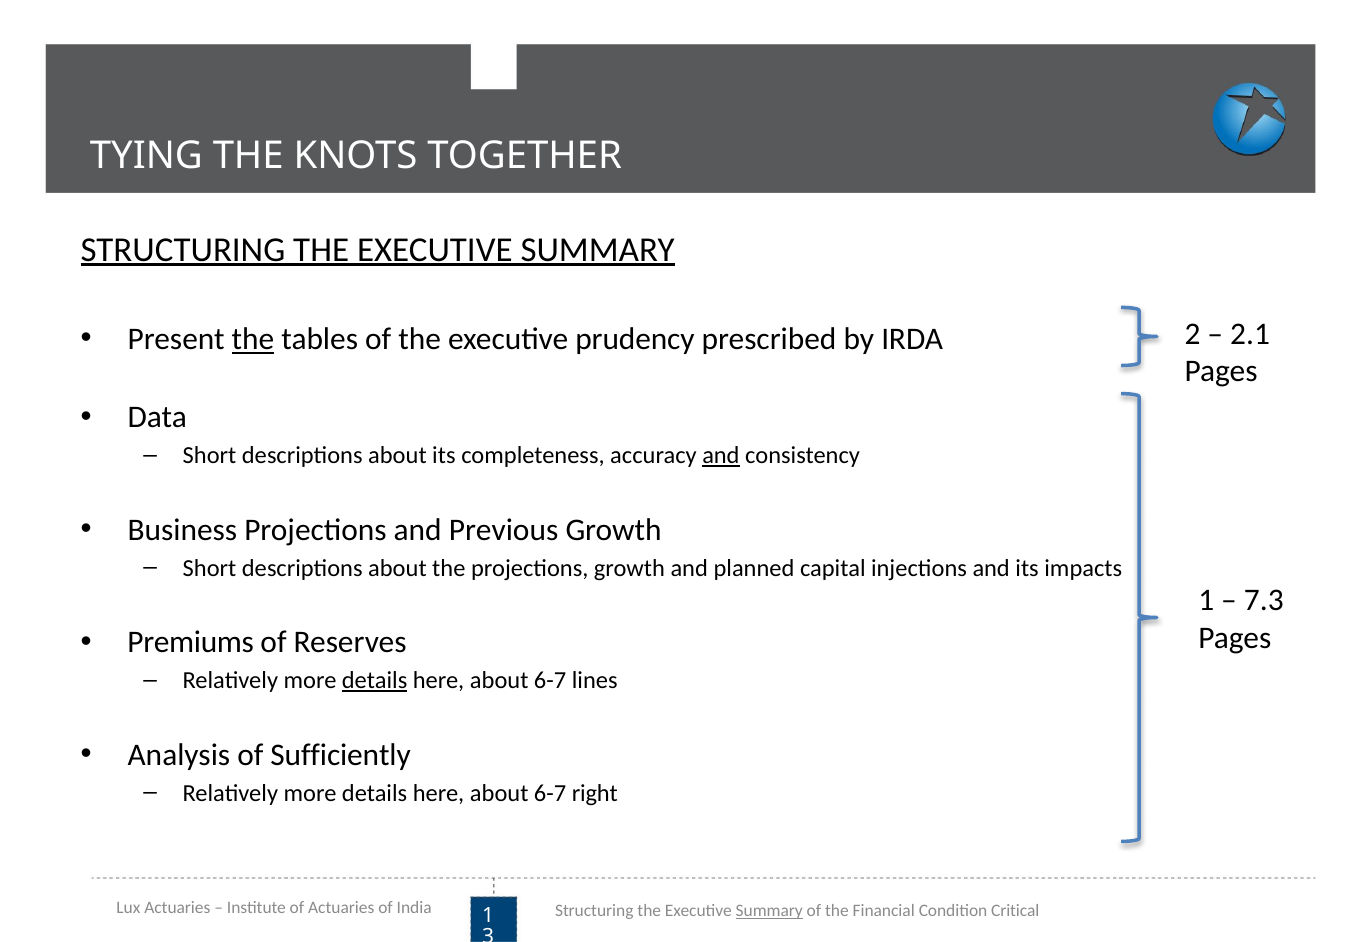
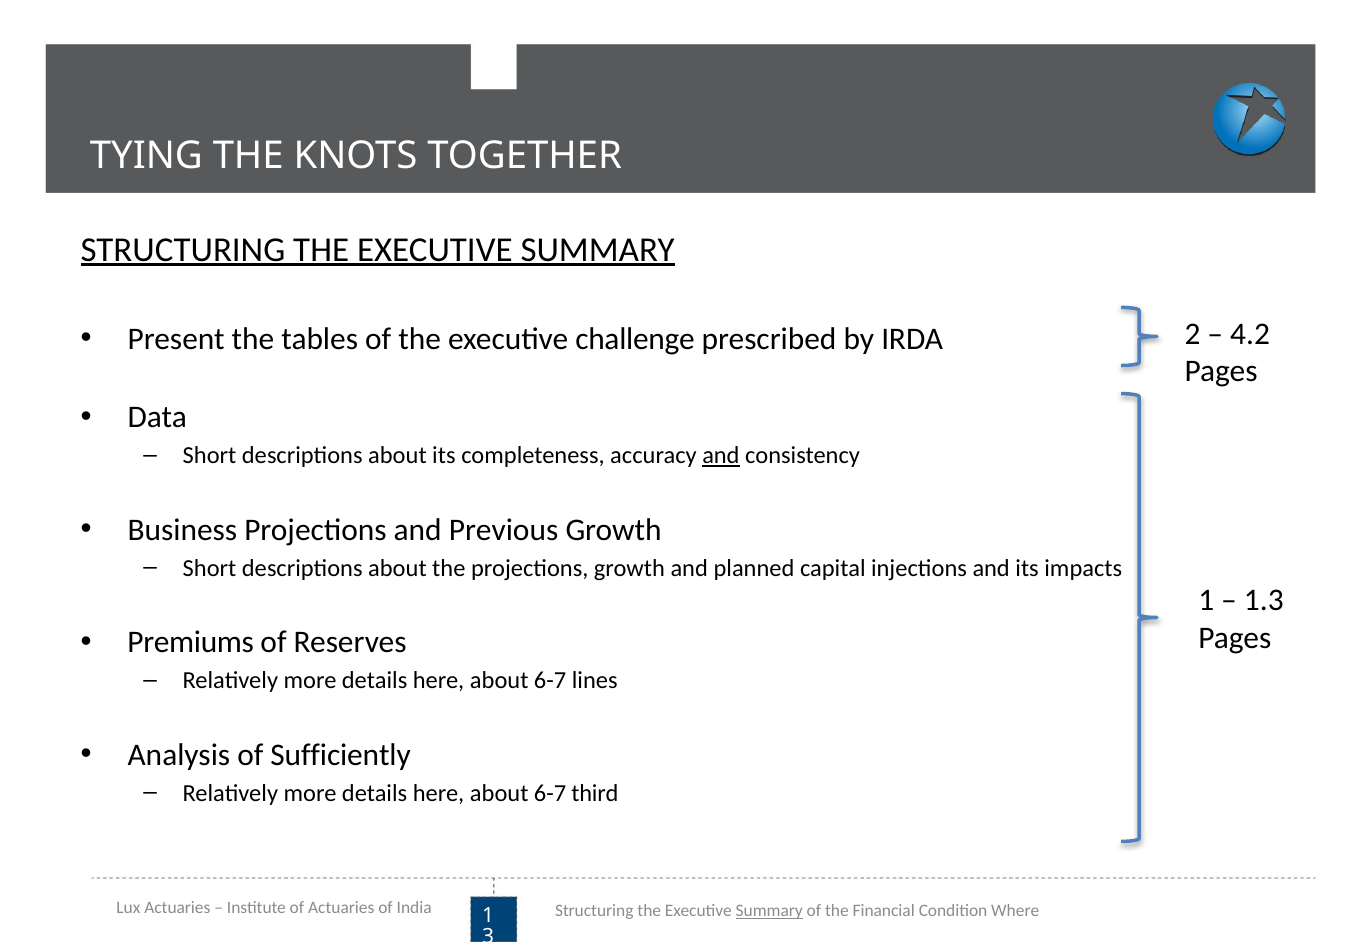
2.1: 2.1 -> 4.2
the at (253, 339) underline: present -> none
prudency: prudency -> challenge
7.3: 7.3 -> 1.3
details at (375, 681) underline: present -> none
right: right -> third
Critical: Critical -> Where
